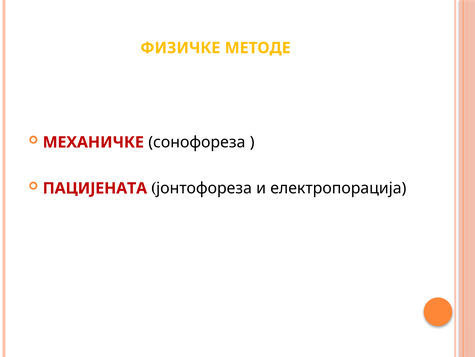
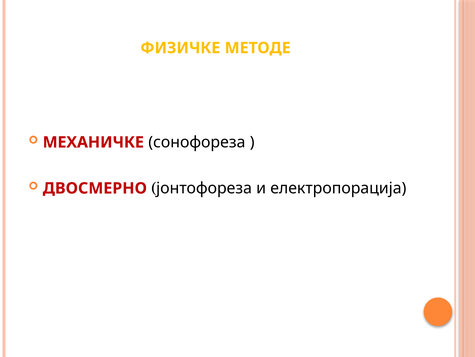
ПАЦИЈЕНАТА: ПАЦИЈЕНАТА -> ДВОСМЕРНО
